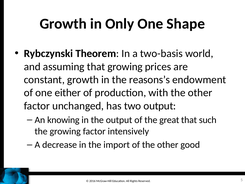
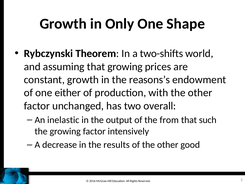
two-basis: two-basis -> two-shifts
two output: output -> overall
knowing: knowing -> inelastic
great: great -> from
import: import -> results
